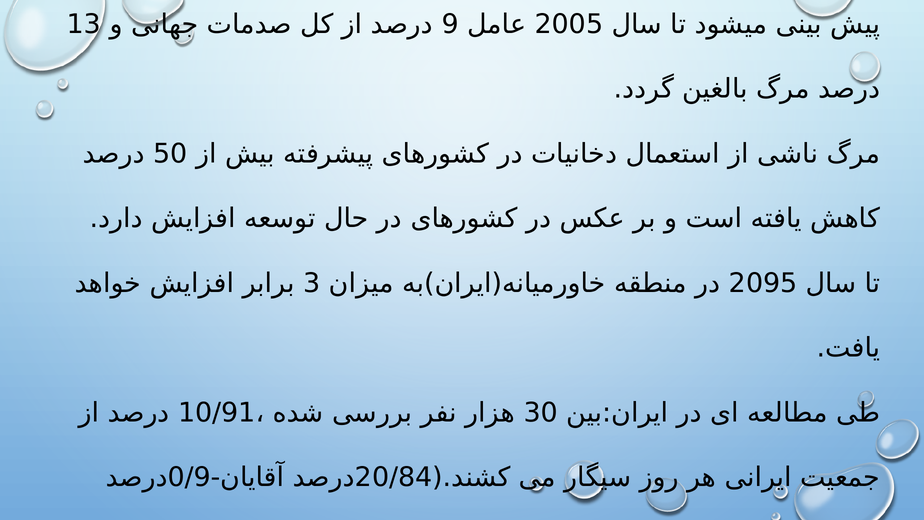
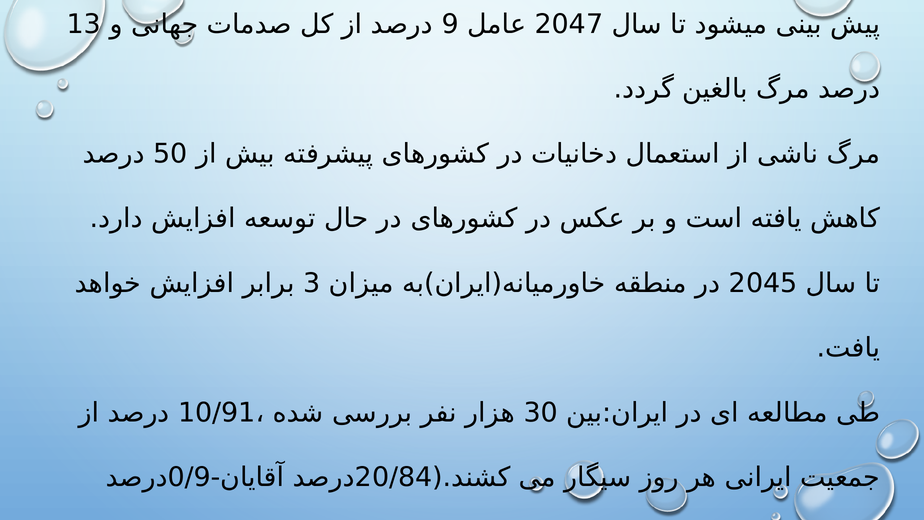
2005: 2005 -> 2047
2095: 2095 -> 2045
